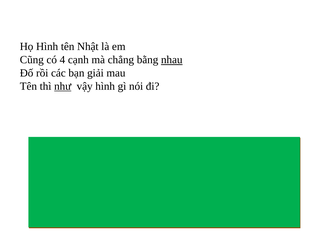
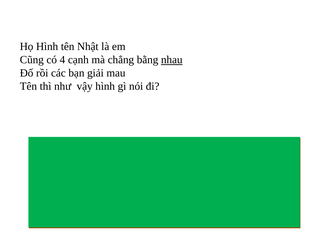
như underline: present -> none
